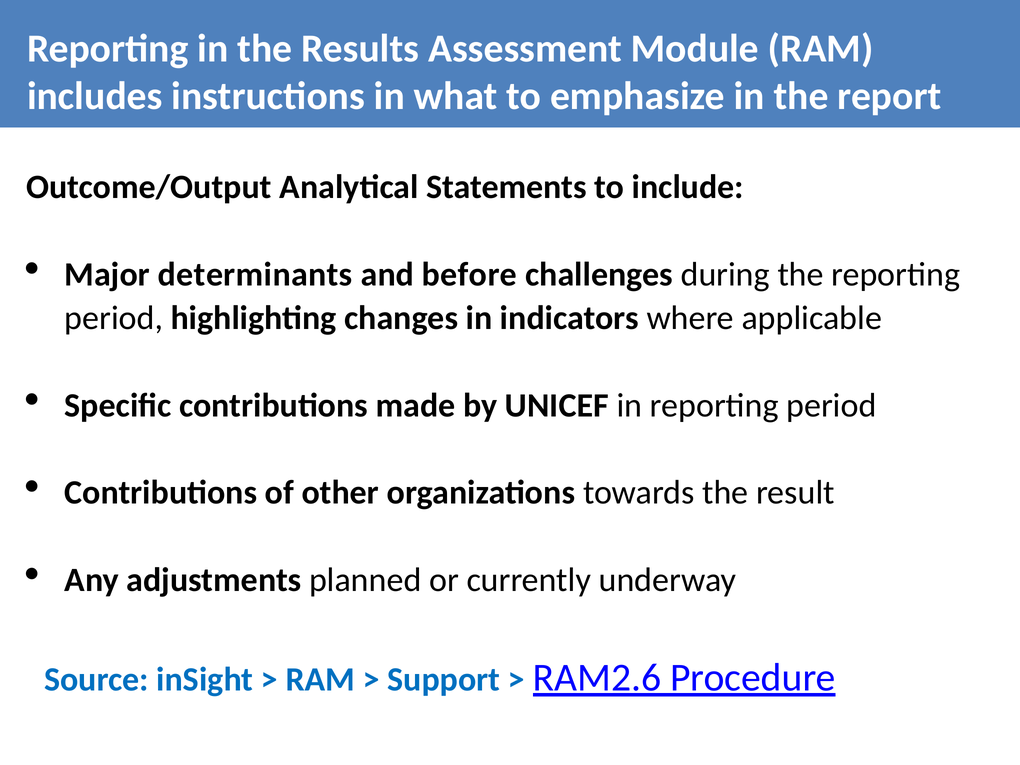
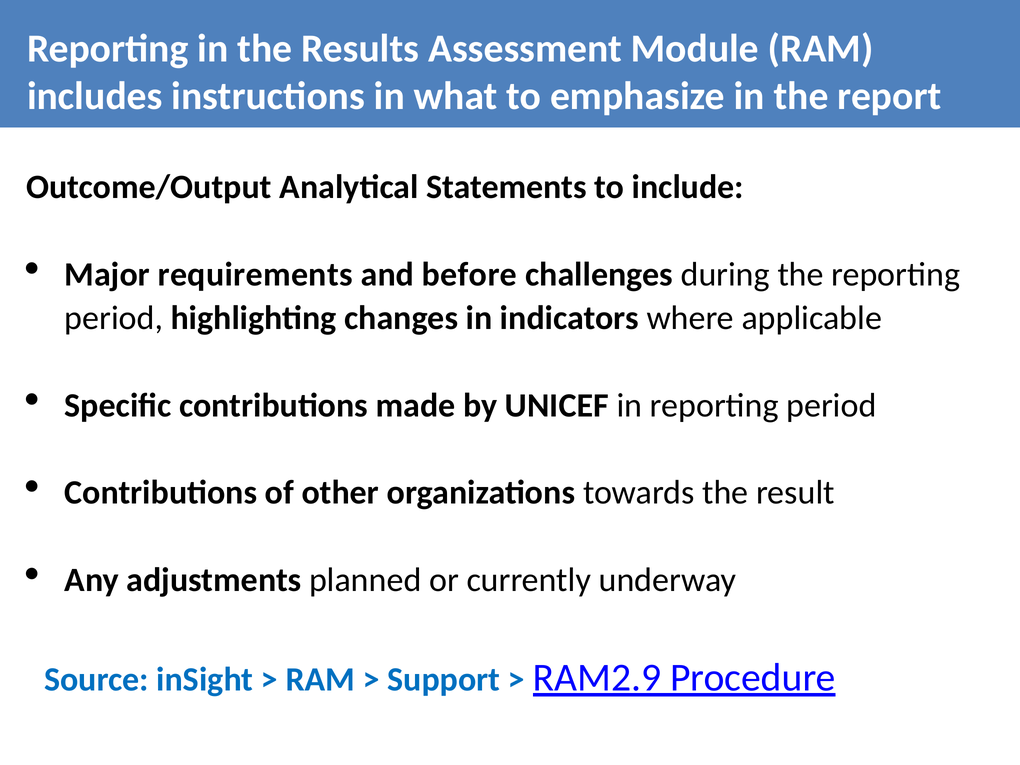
determinants: determinants -> requirements
RAM2.6: RAM2.6 -> RAM2.9
